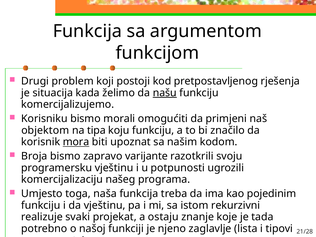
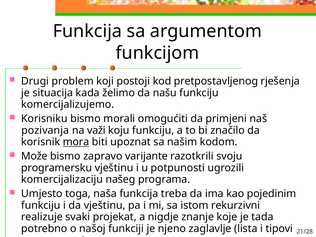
našu underline: present -> none
objektom: objektom -> pozivanja
tipa: tipa -> važi
Broja: Broja -> Može
ostaju: ostaju -> nigdje
